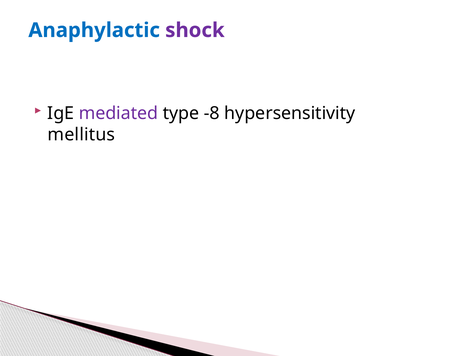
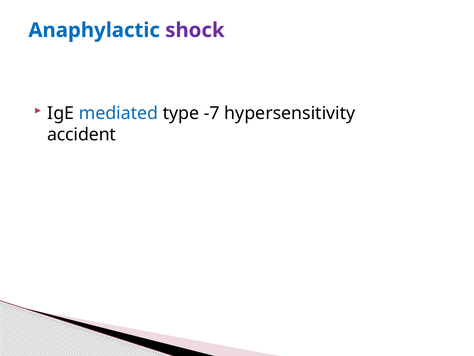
mediated colour: purple -> blue
-8: -8 -> -7
mellitus: mellitus -> accident
